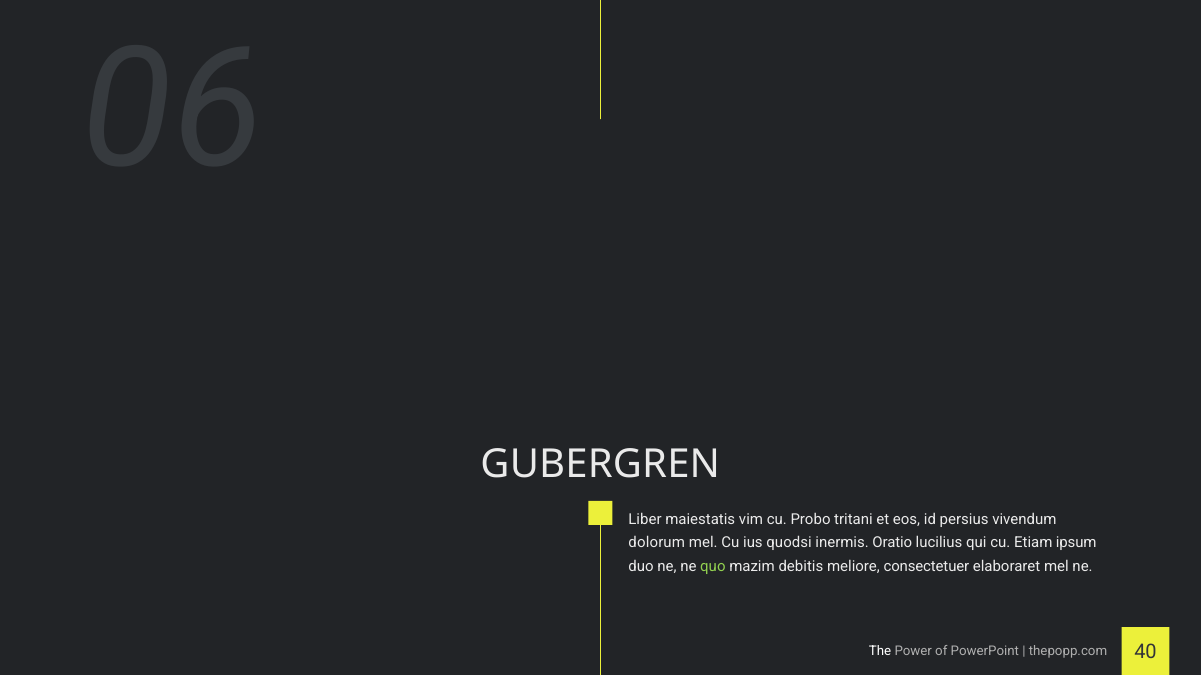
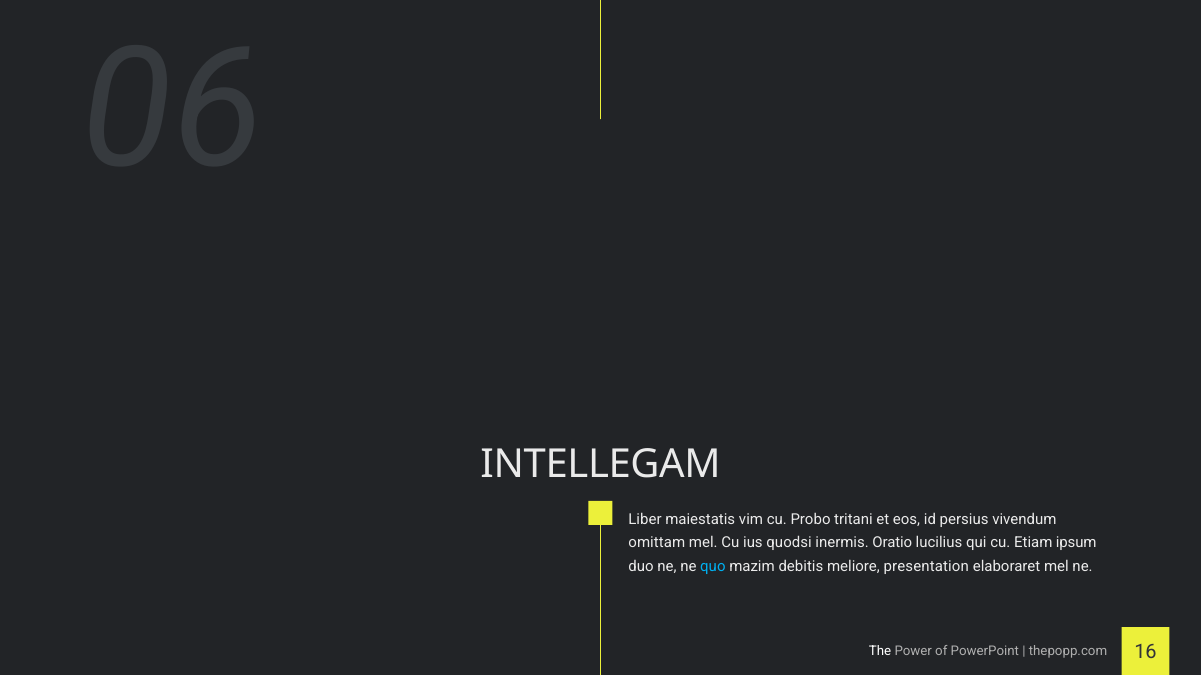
GUBERGREN: GUBERGREN -> INTELLEGAM
dolorum: dolorum -> omittam
quo colour: light green -> light blue
consectetuer: consectetuer -> presentation
40: 40 -> 16
